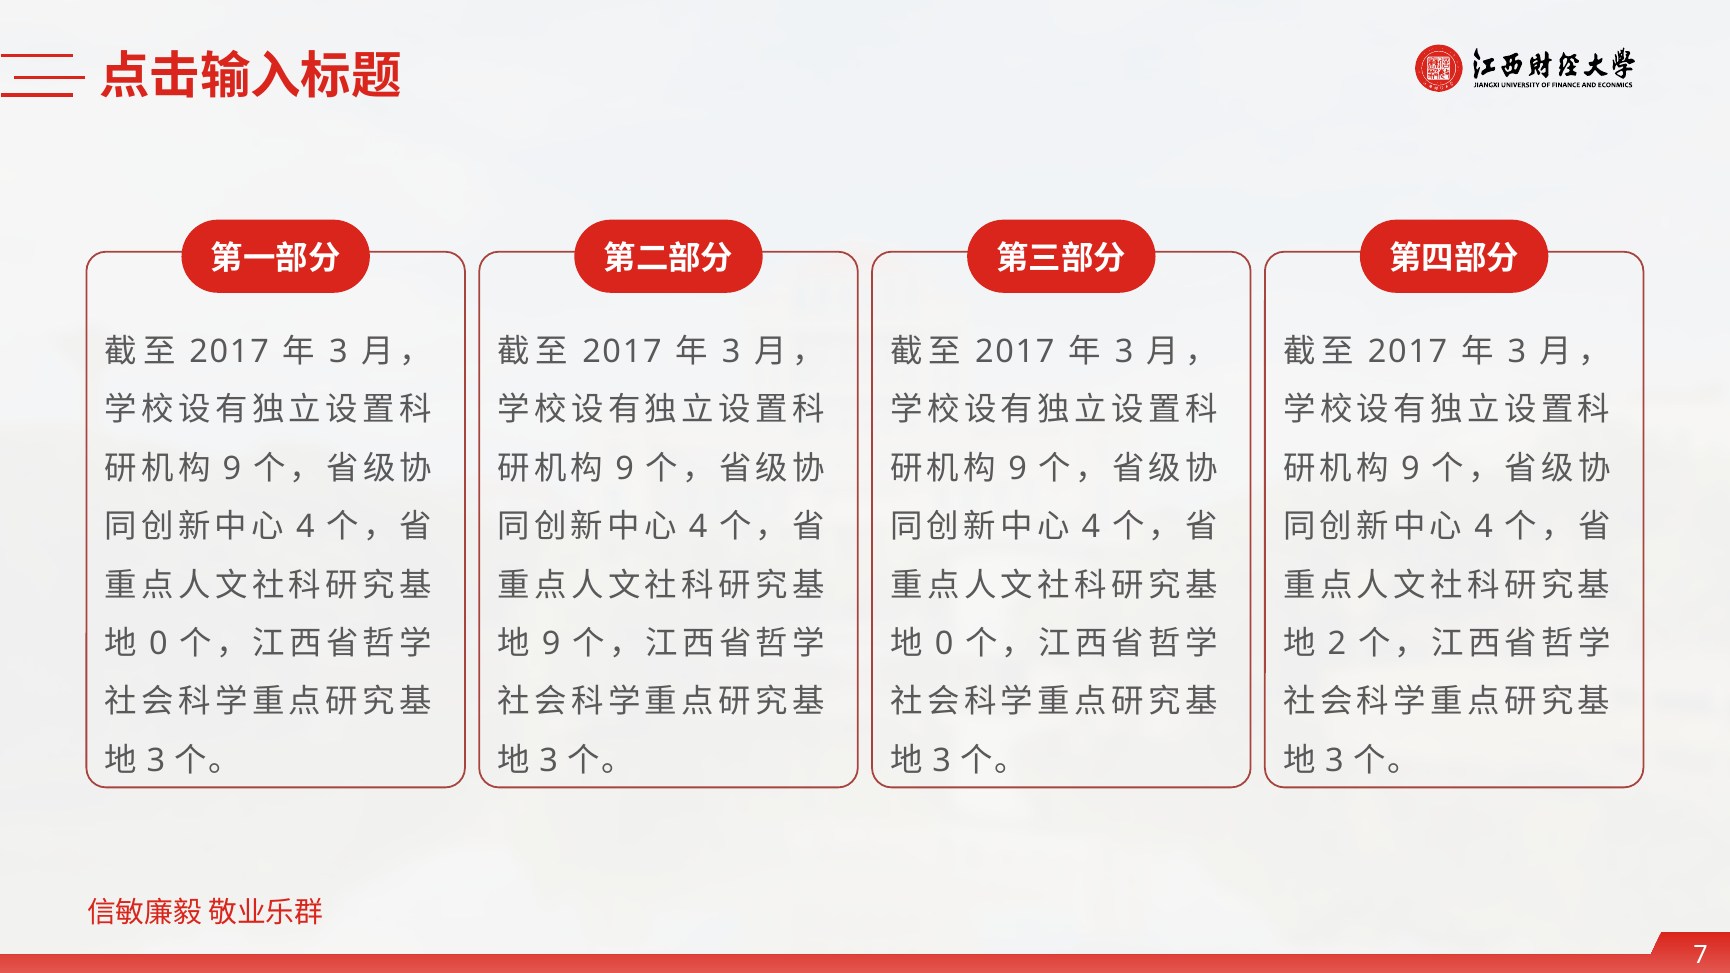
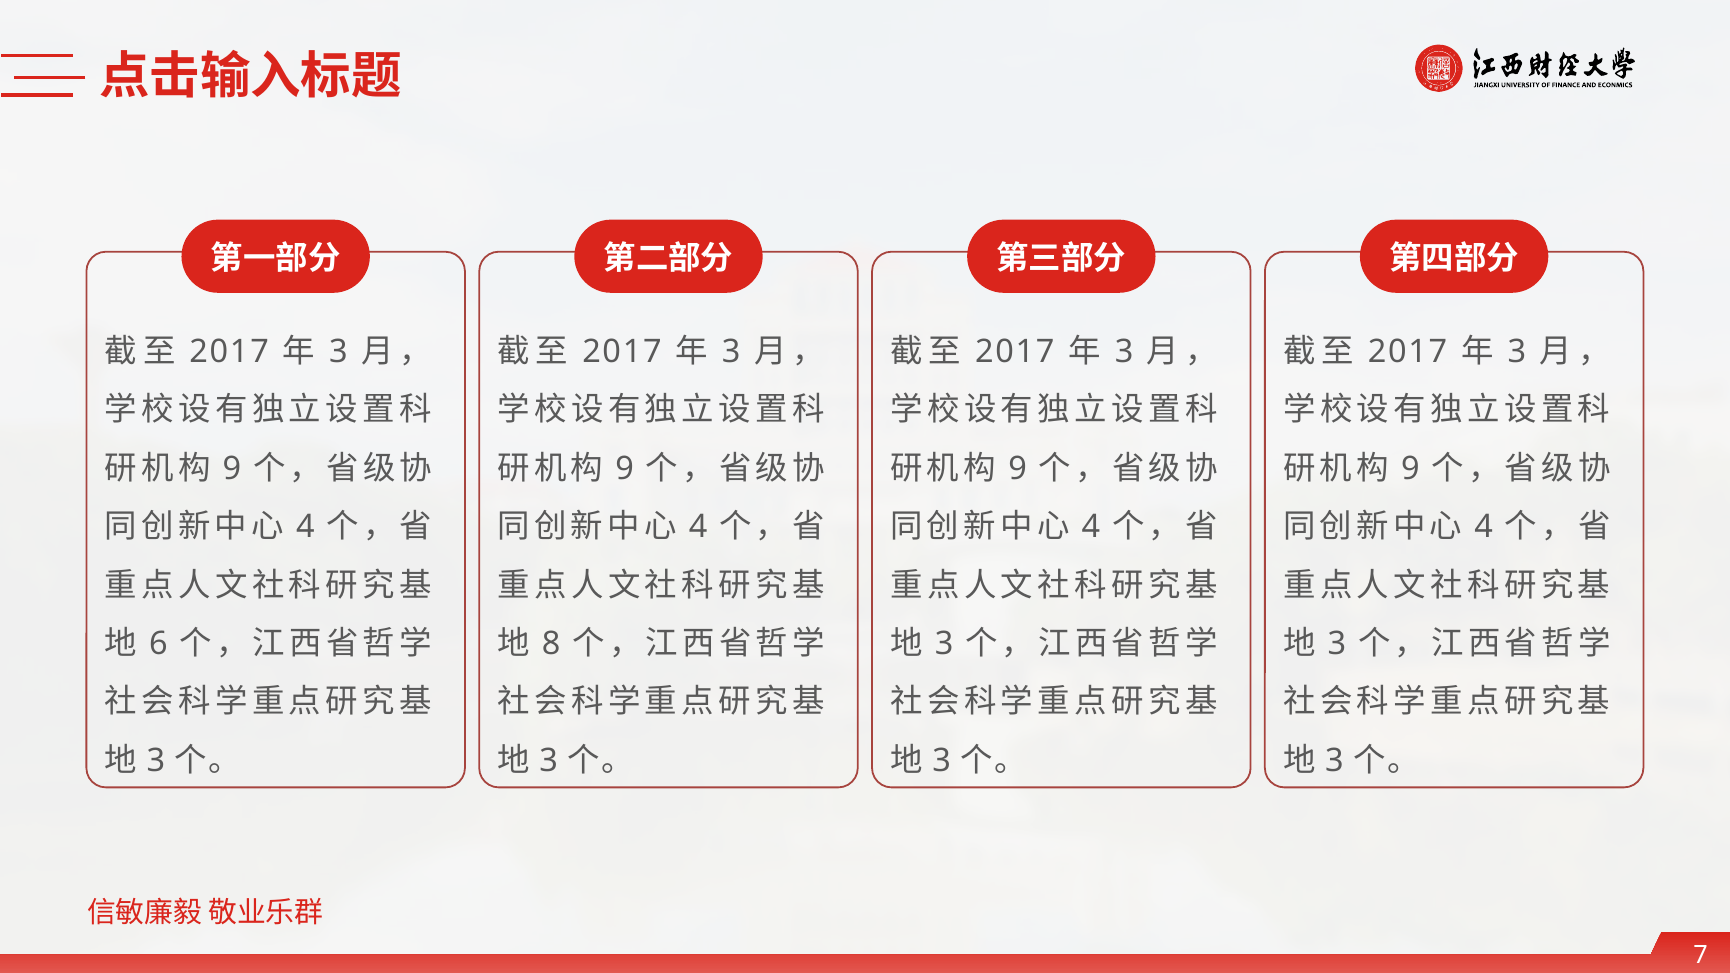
0 at (158, 644): 0 -> 6
9 at (551, 644): 9 -> 8
0 at (944, 644): 0 -> 3
2 at (1337, 644): 2 -> 3
